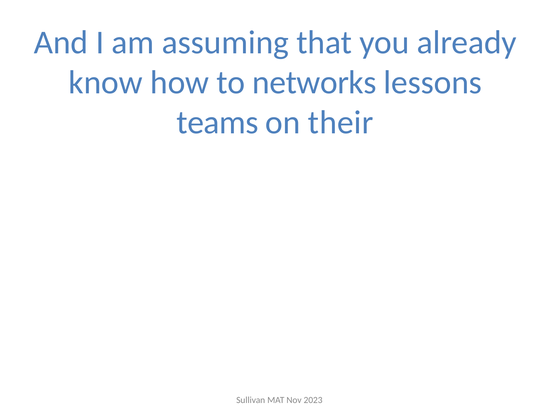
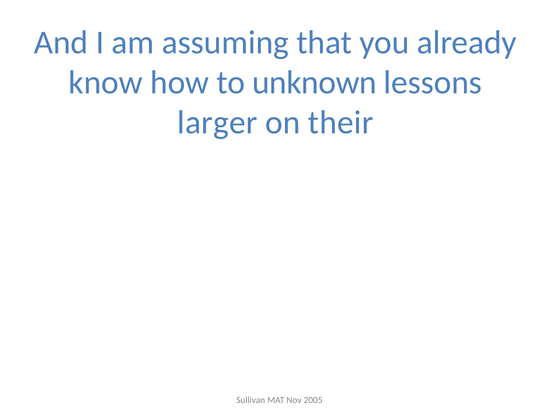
networks: networks -> unknown
teams: teams -> larger
2023: 2023 -> 2005
